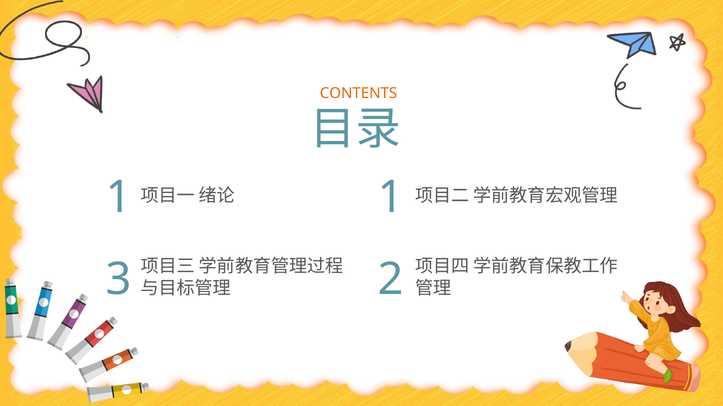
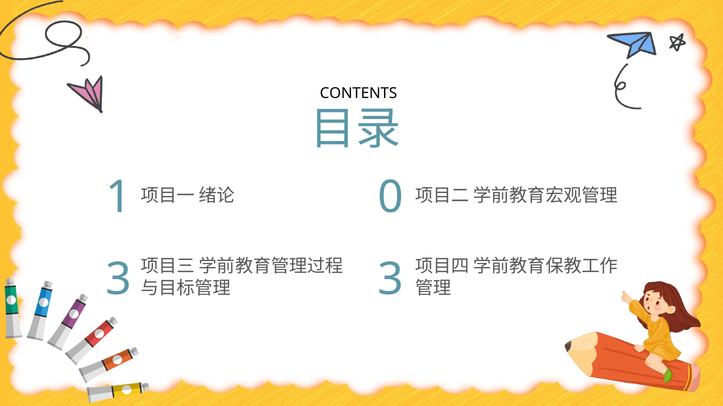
CONTENTS colour: orange -> black
1 1: 1 -> 0
3 2: 2 -> 3
